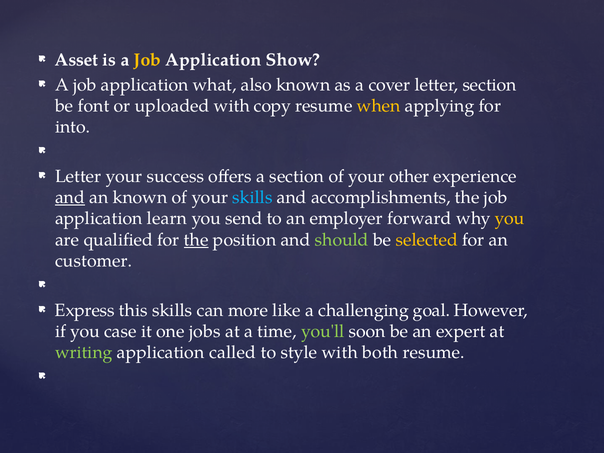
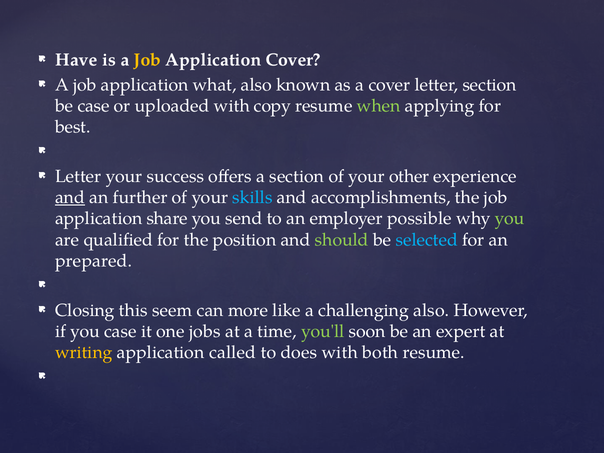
Asset: Asset -> Have
Application Show: Show -> Cover
be font: font -> case
when colour: yellow -> light green
into: into -> best
an known: known -> further
learn: learn -> share
forward: forward -> possible
you at (510, 219) colour: yellow -> light green
the at (196, 240) underline: present -> none
selected colour: yellow -> light blue
customer: customer -> prepared
Express: Express -> Closing
this skills: skills -> seem
challenging goal: goal -> also
writing colour: light green -> yellow
style: style -> does
